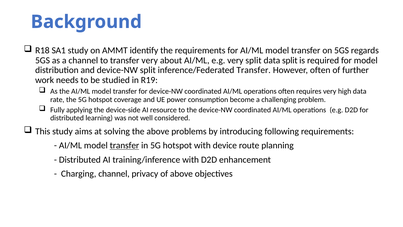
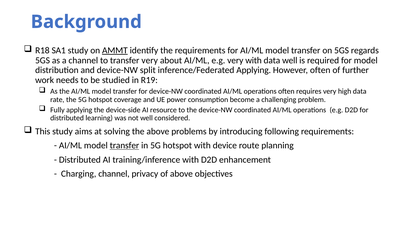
AMMT underline: none -> present
very split: split -> with
data split: split -> well
inference/Federated Transfer: Transfer -> Applying
